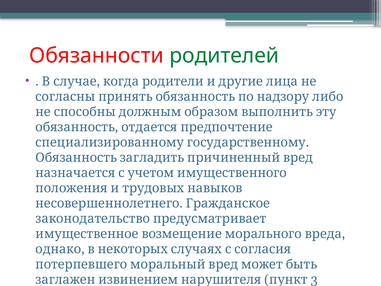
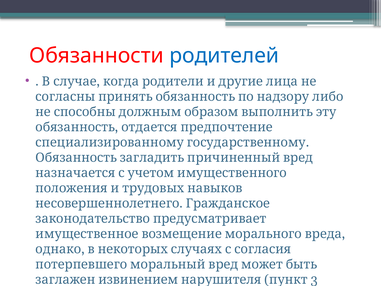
родителей colour: green -> blue
